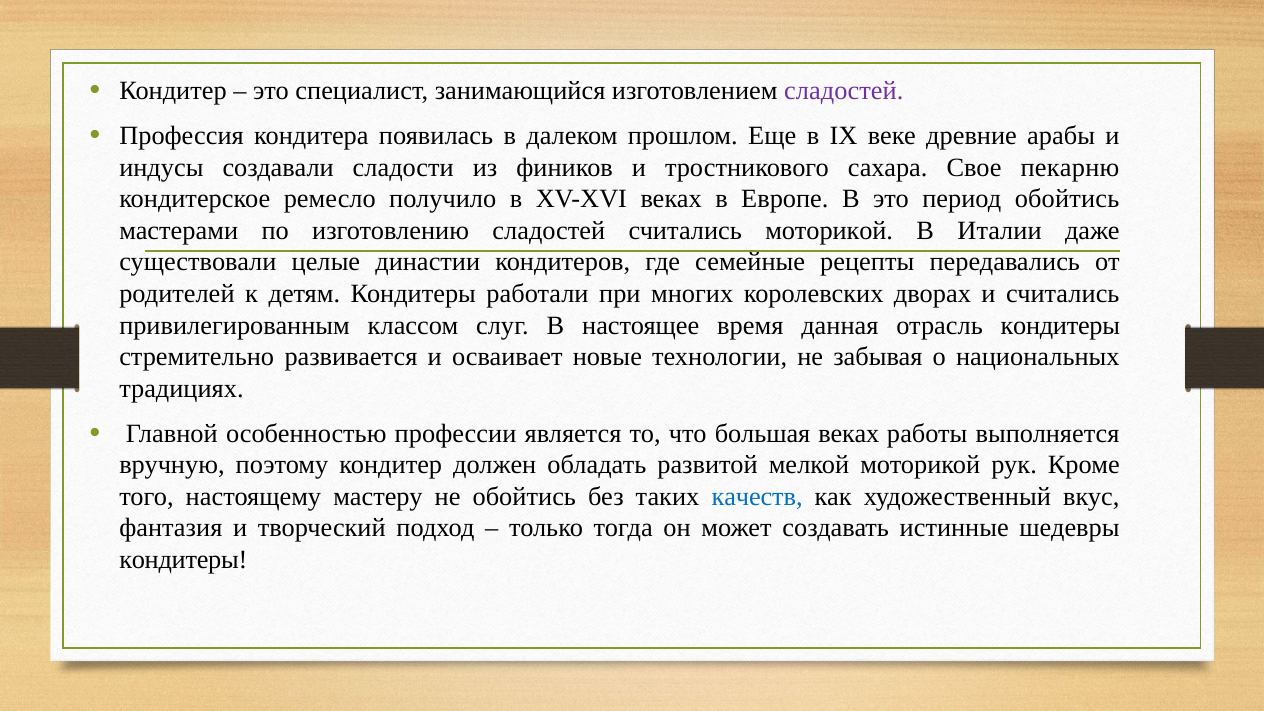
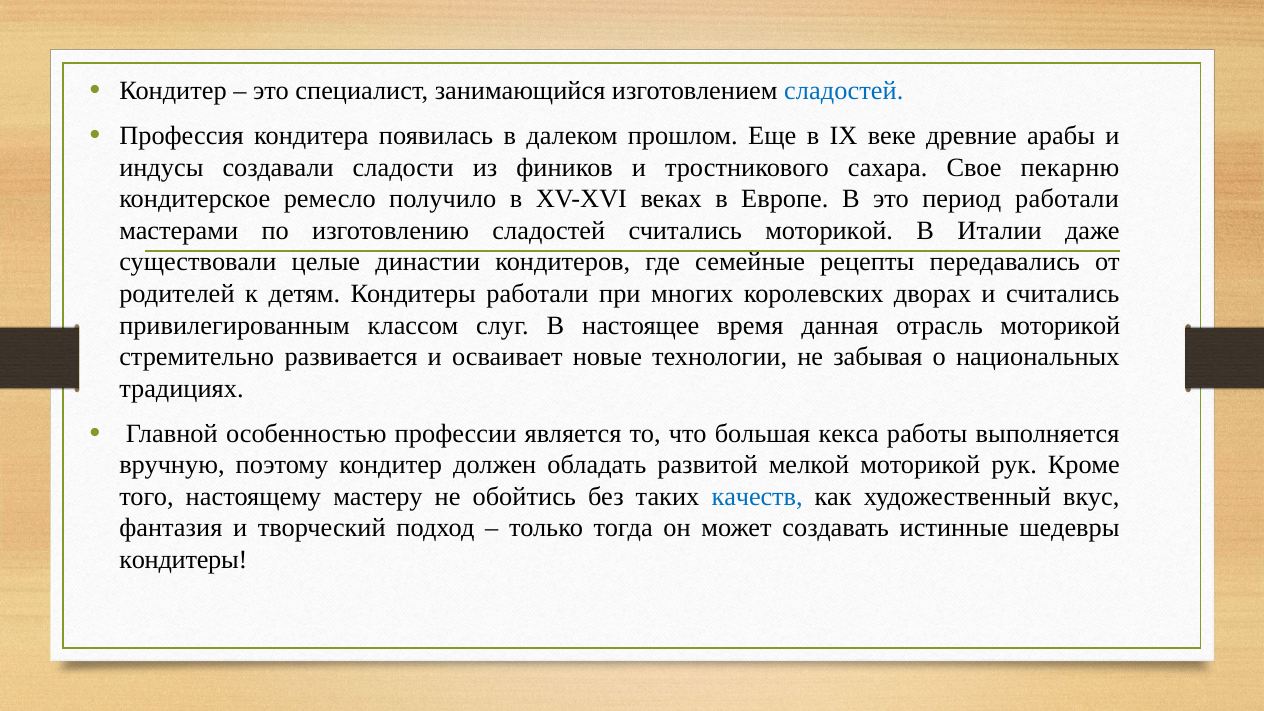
сладостей at (844, 91) colour: purple -> blue
период обойтись: обойтись -> работали
отрасль кондитеры: кондитеры -> моторикой
большая веках: веках -> кекса
